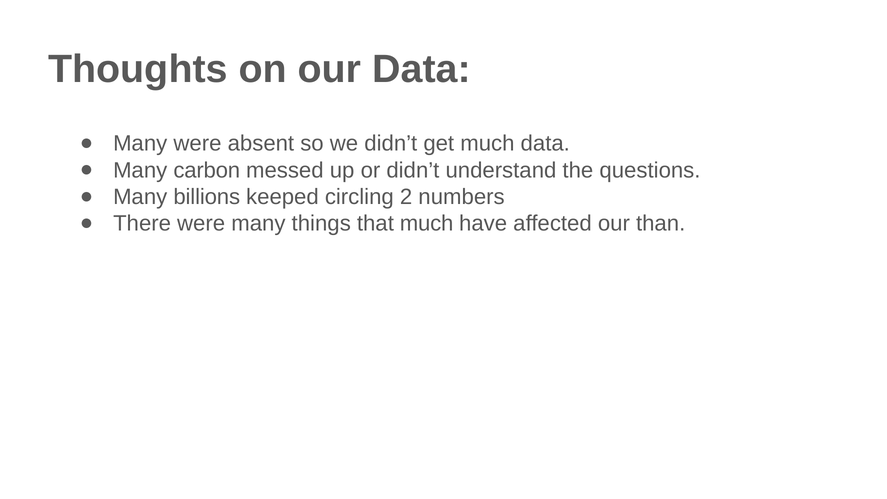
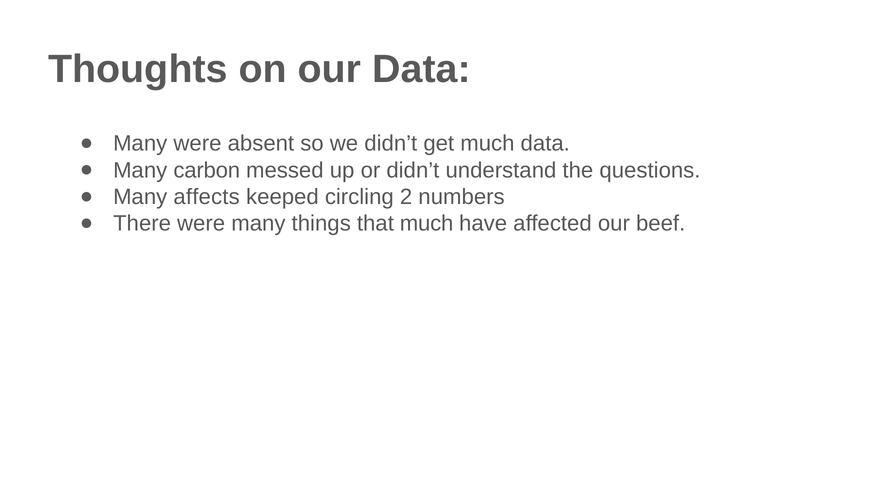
billions: billions -> affects
than: than -> beef
